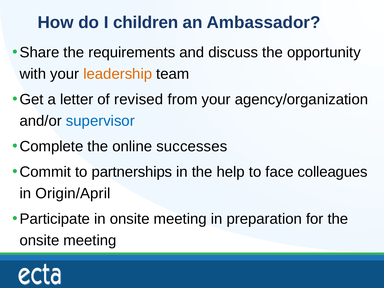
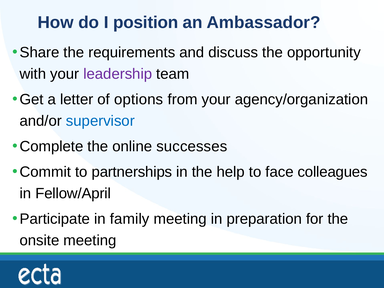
children: children -> position
leadership colour: orange -> purple
revised: revised -> options
Origin/April: Origin/April -> Fellow/April
in onsite: onsite -> family
